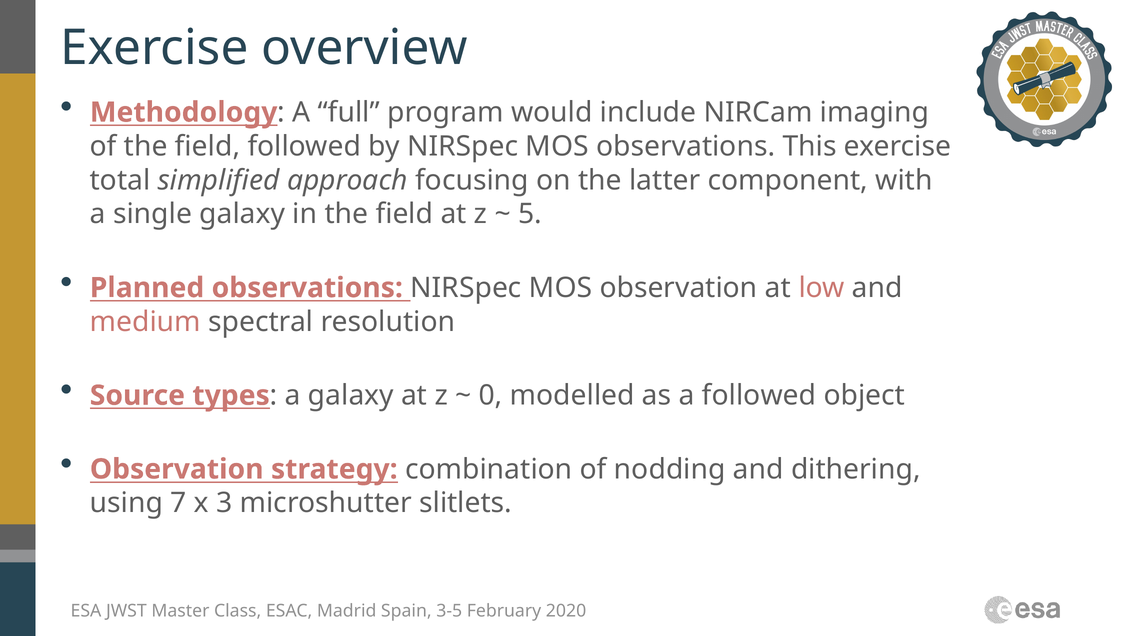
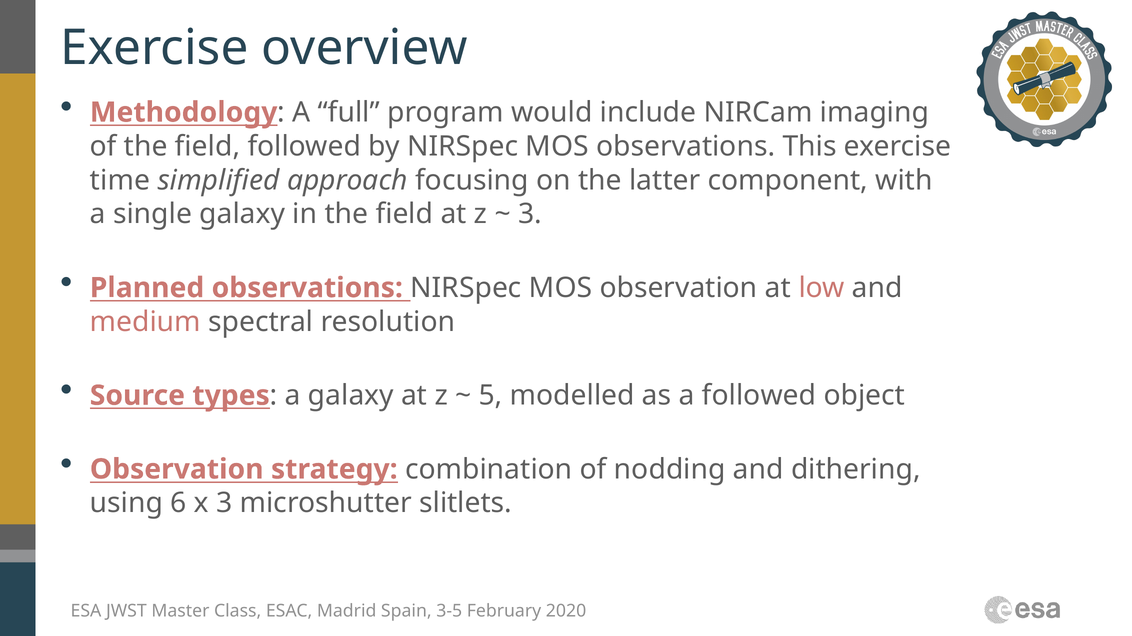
total: total -> time
5 at (530, 214): 5 -> 3
0: 0 -> 5
7: 7 -> 6
